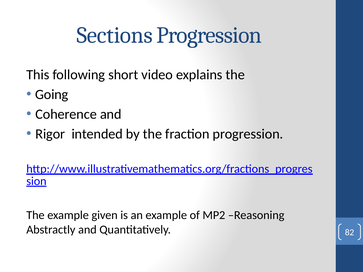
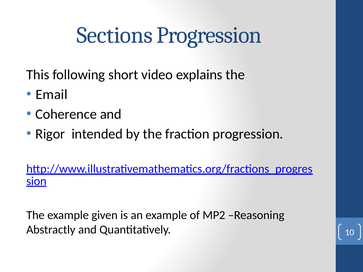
Going: Going -> Email
82: 82 -> 10
